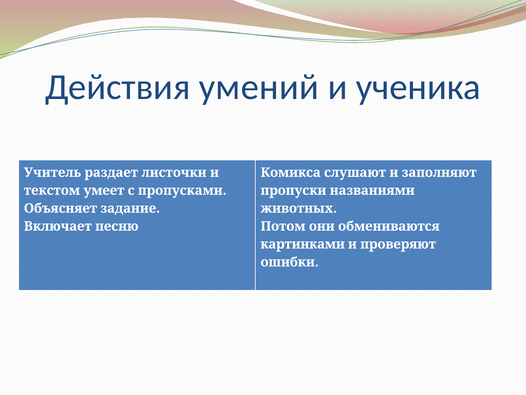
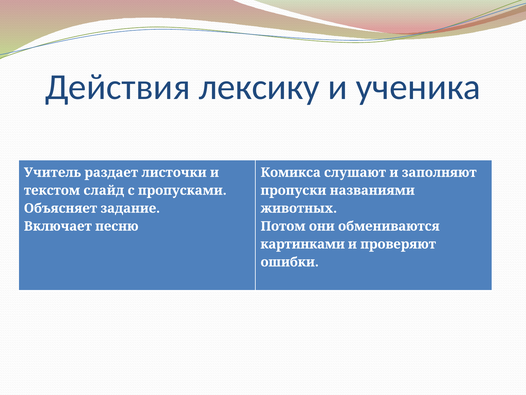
умений: умений -> лексику
умеет: умеет -> слайд
